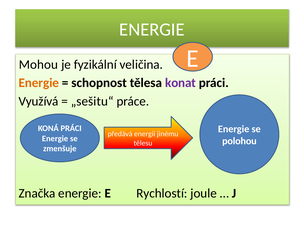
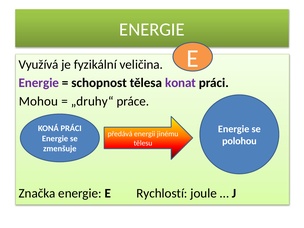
Mohou: Mohou -> Využívá
Energie at (39, 83) colour: orange -> purple
Využívá: Využívá -> Mohou
„sešitu“: „sešitu“ -> „druhy“
